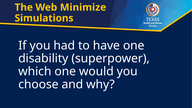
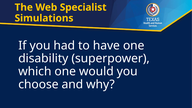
Minimize: Minimize -> Specialist
